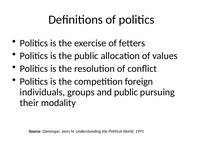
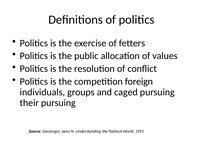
and public: public -> caged
their modality: modality -> pursuing
